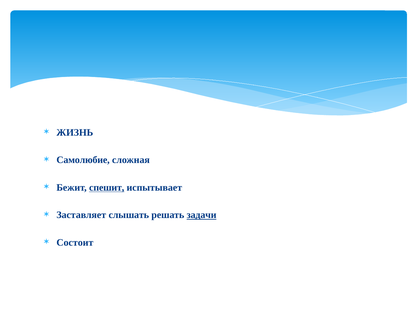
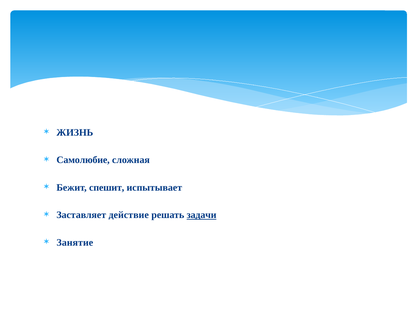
спешит underline: present -> none
слышать: слышать -> действие
Состоит: Состоит -> Занятие
